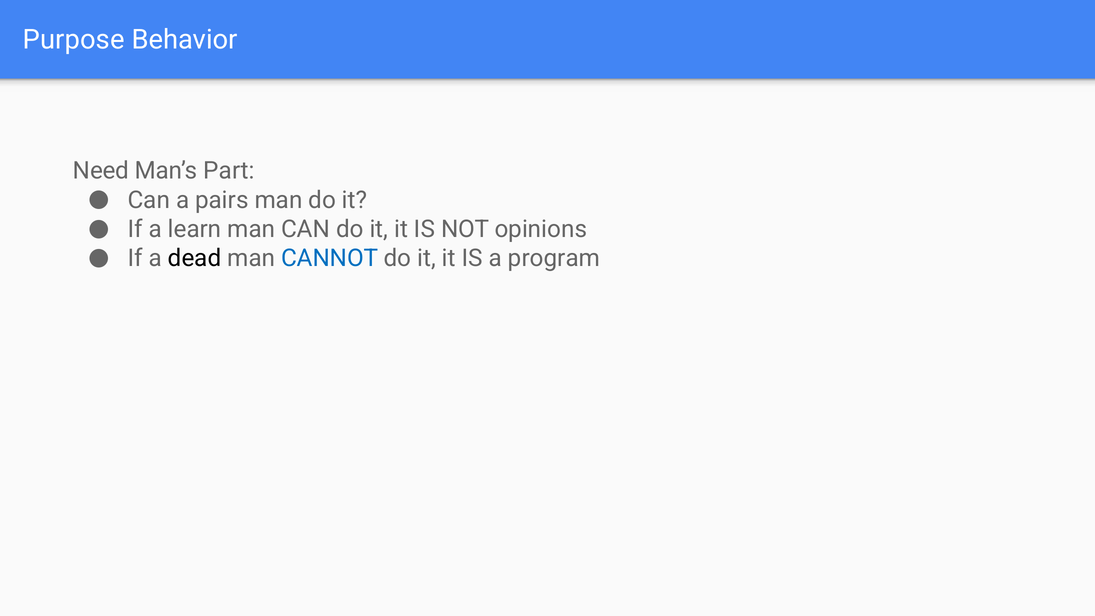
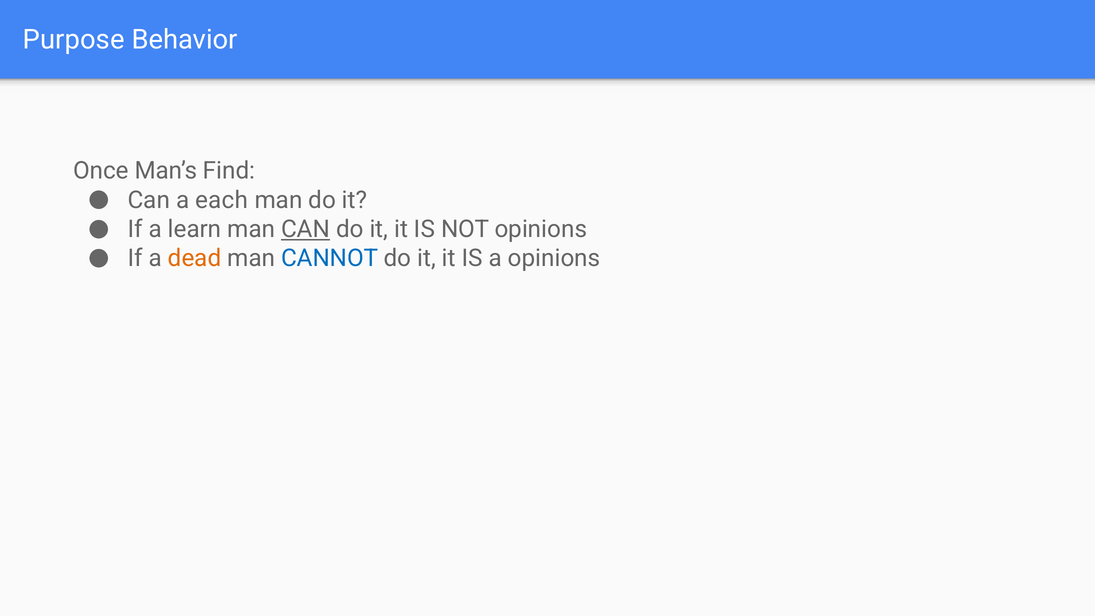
Need: Need -> Once
Part: Part -> Find
pairs: pairs -> each
CAN at (306, 229) underline: none -> present
dead colour: black -> orange
a program: program -> opinions
